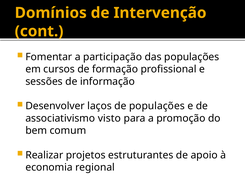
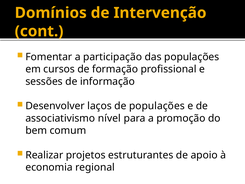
visto: visto -> nível
